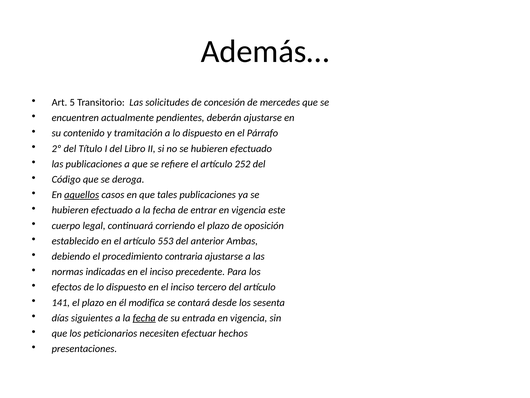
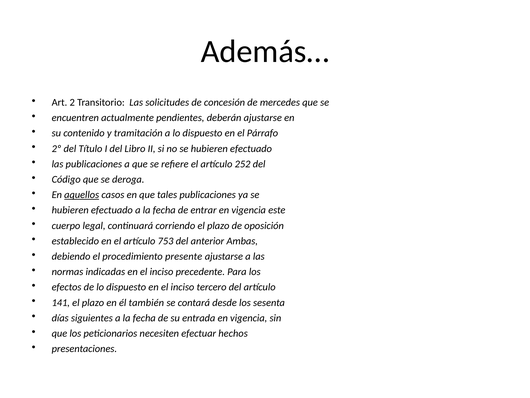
5: 5 -> 2
553: 553 -> 753
contraria: contraria -> presente
modifica: modifica -> también
fecha at (144, 318) underline: present -> none
